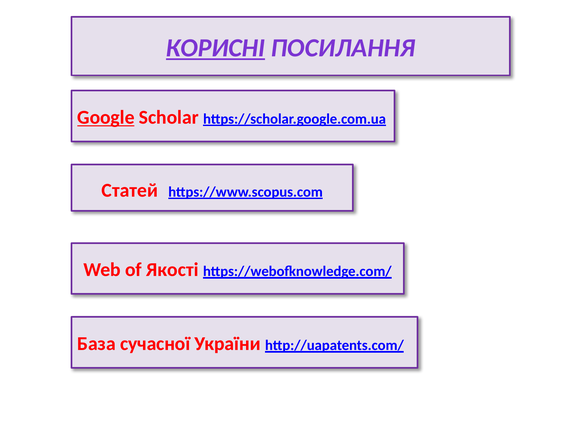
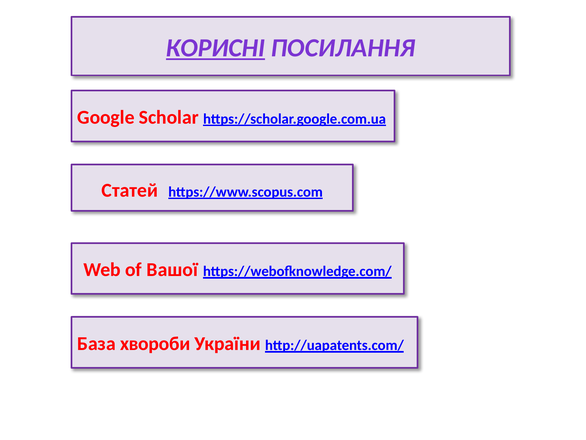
Google underline: present -> none
Якості: Якості -> Вашої
сучасної: сучасної -> хвороби
